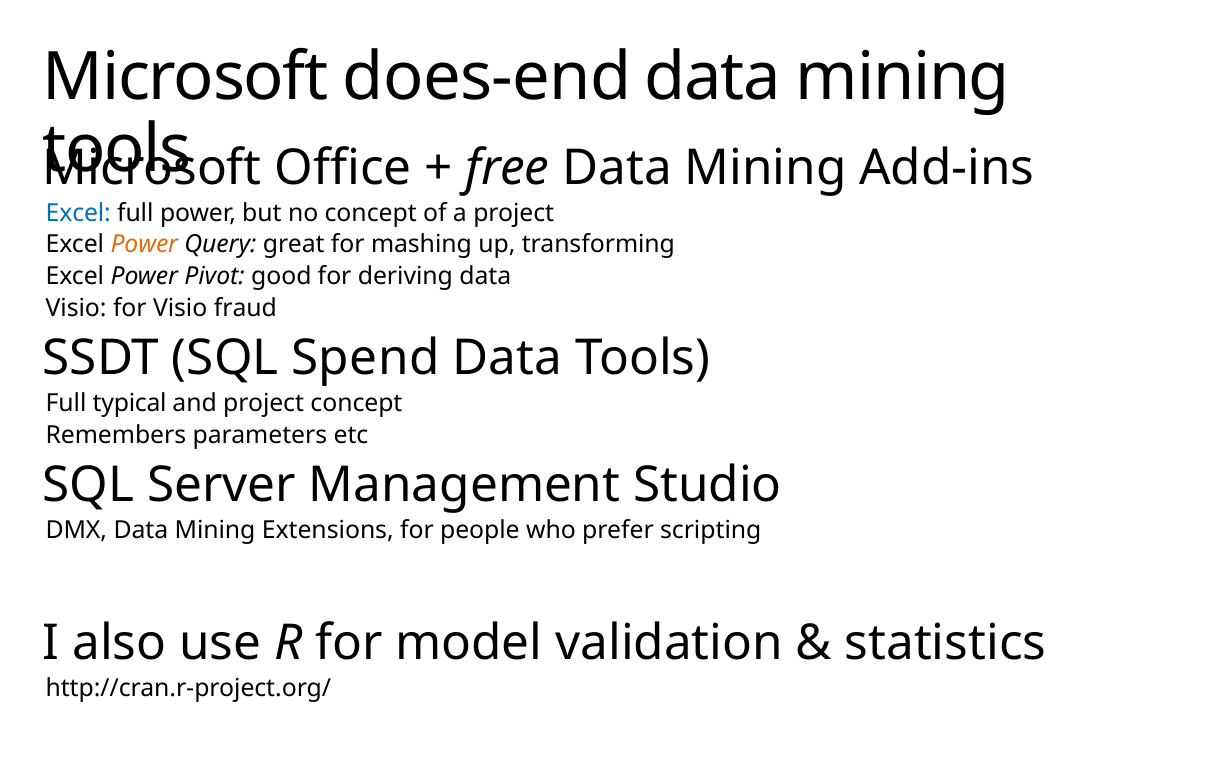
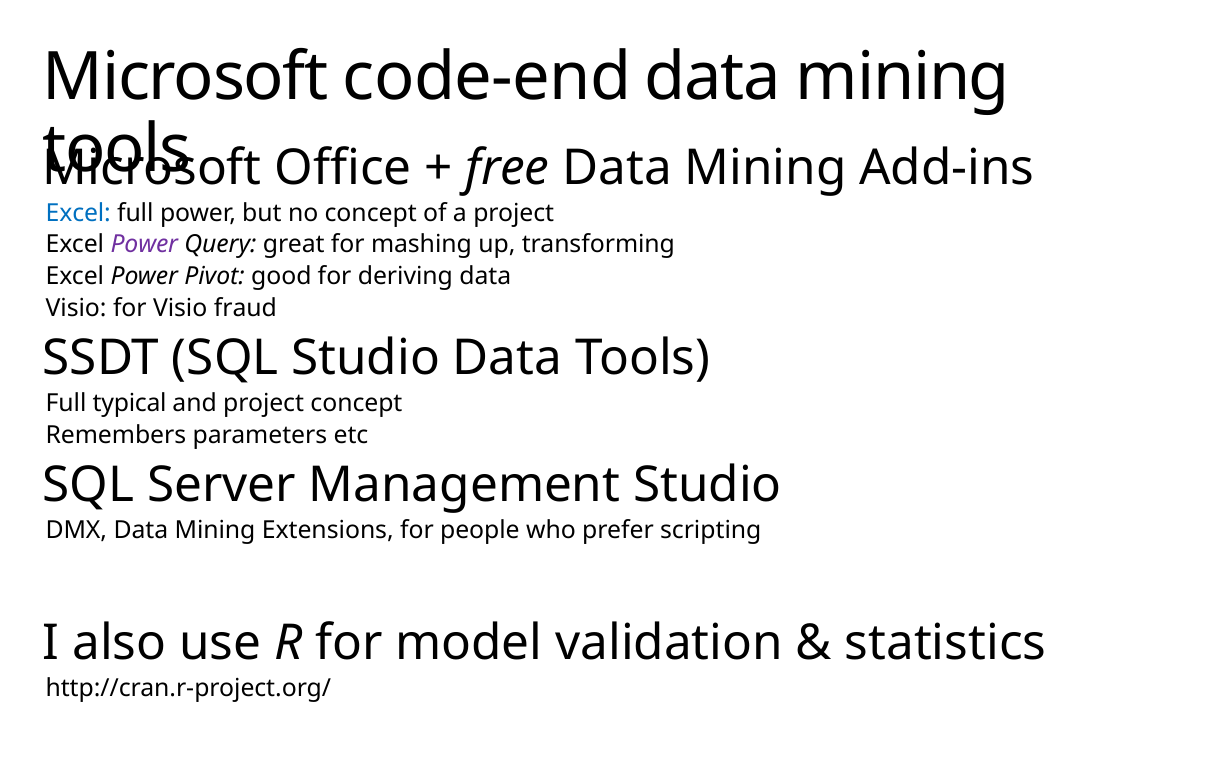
does-end: does-end -> code-end
Power at (144, 245) colour: orange -> purple
SQL Spend: Spend -> Studio
